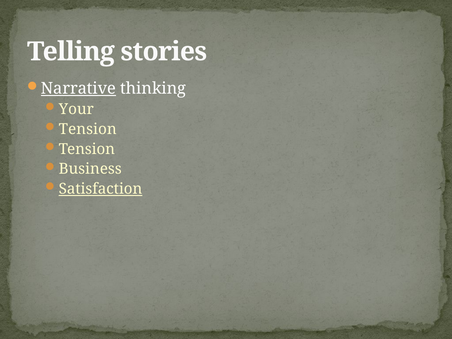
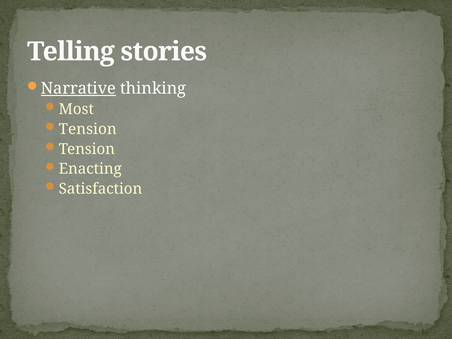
Your: Your -> Most
Business: Business -> Enacting
Satisfaction underline: present -> none
